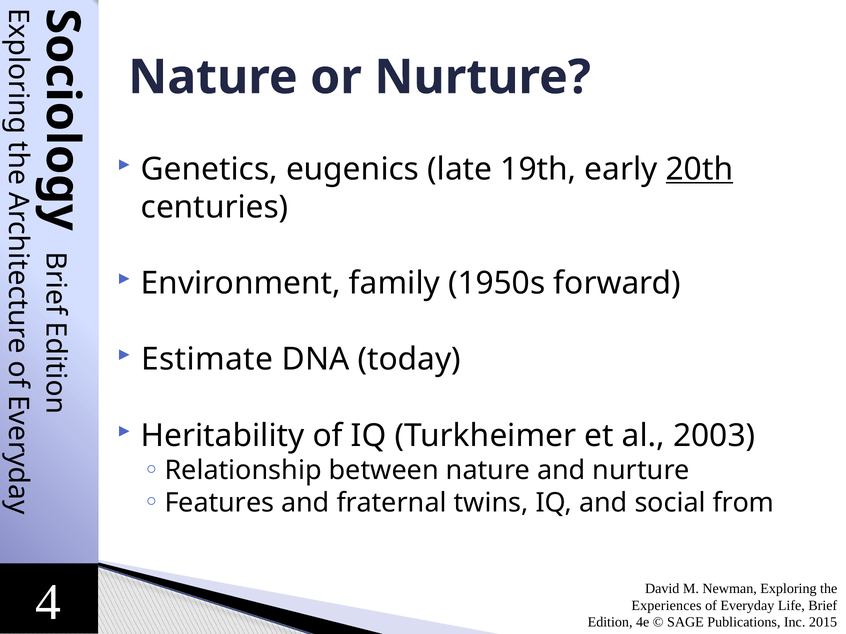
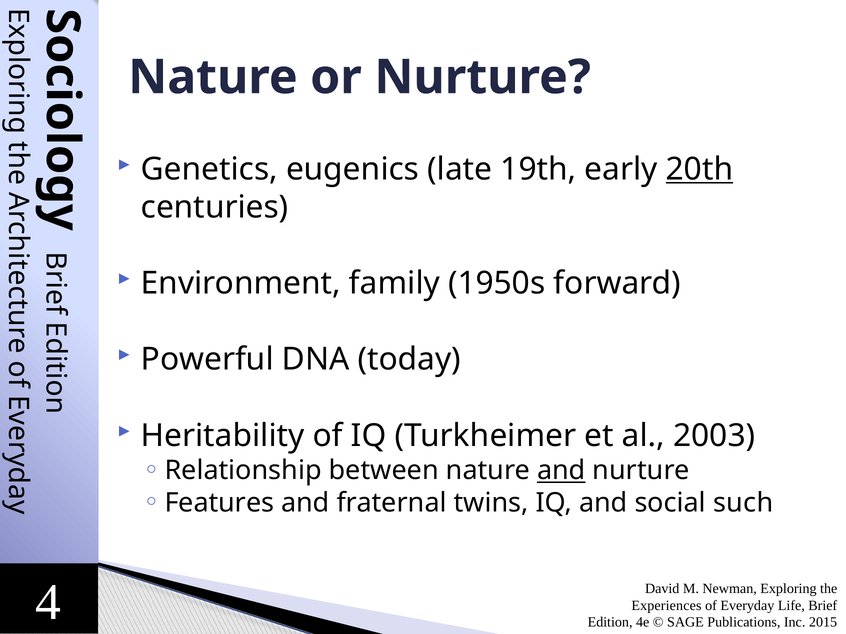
Estimate: Estimate -> Powerful
and at (561, 471) underline: none -> present
from: from -> such
